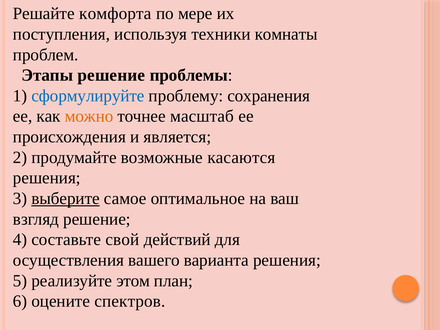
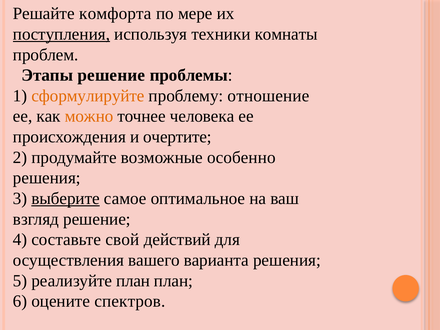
поступления underline: none -> present
сформулируйте colour: blue -> orange
сохранения: сохранения -> отношение
масштаб: масштаб -> человека
является: является -> очертите
касаются: касаются -> особенно
реализуйте этом: этом -> план
